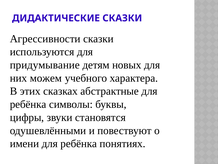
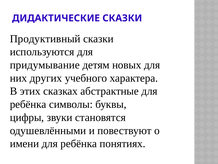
Агрессивности: Агрессивности -> Продуктивный
можем: можем -> других
